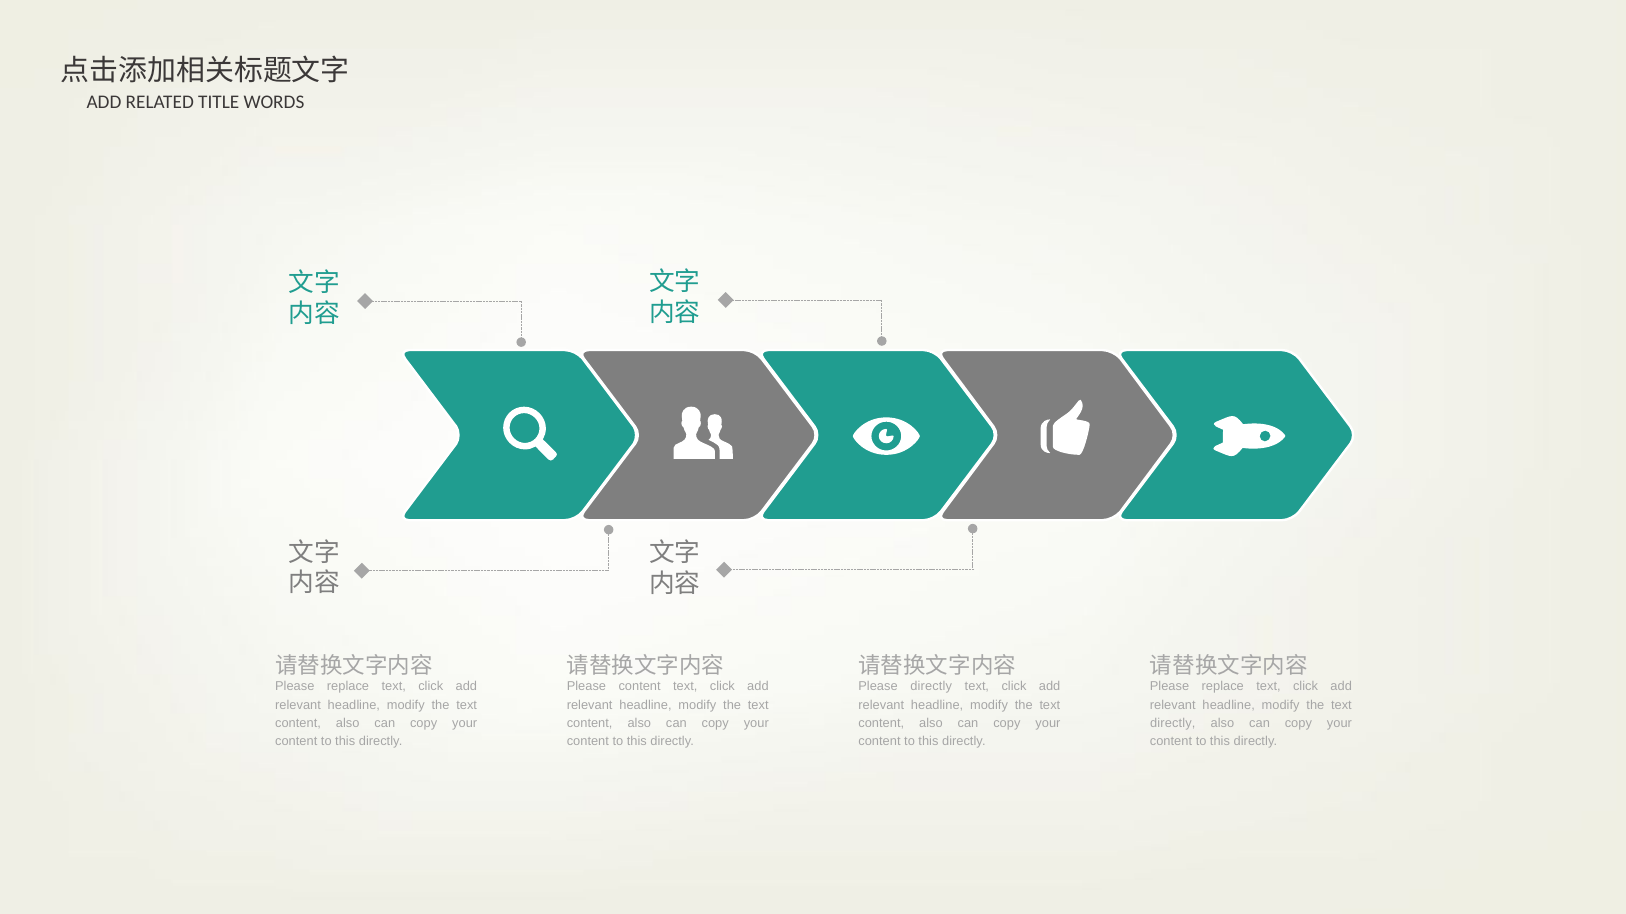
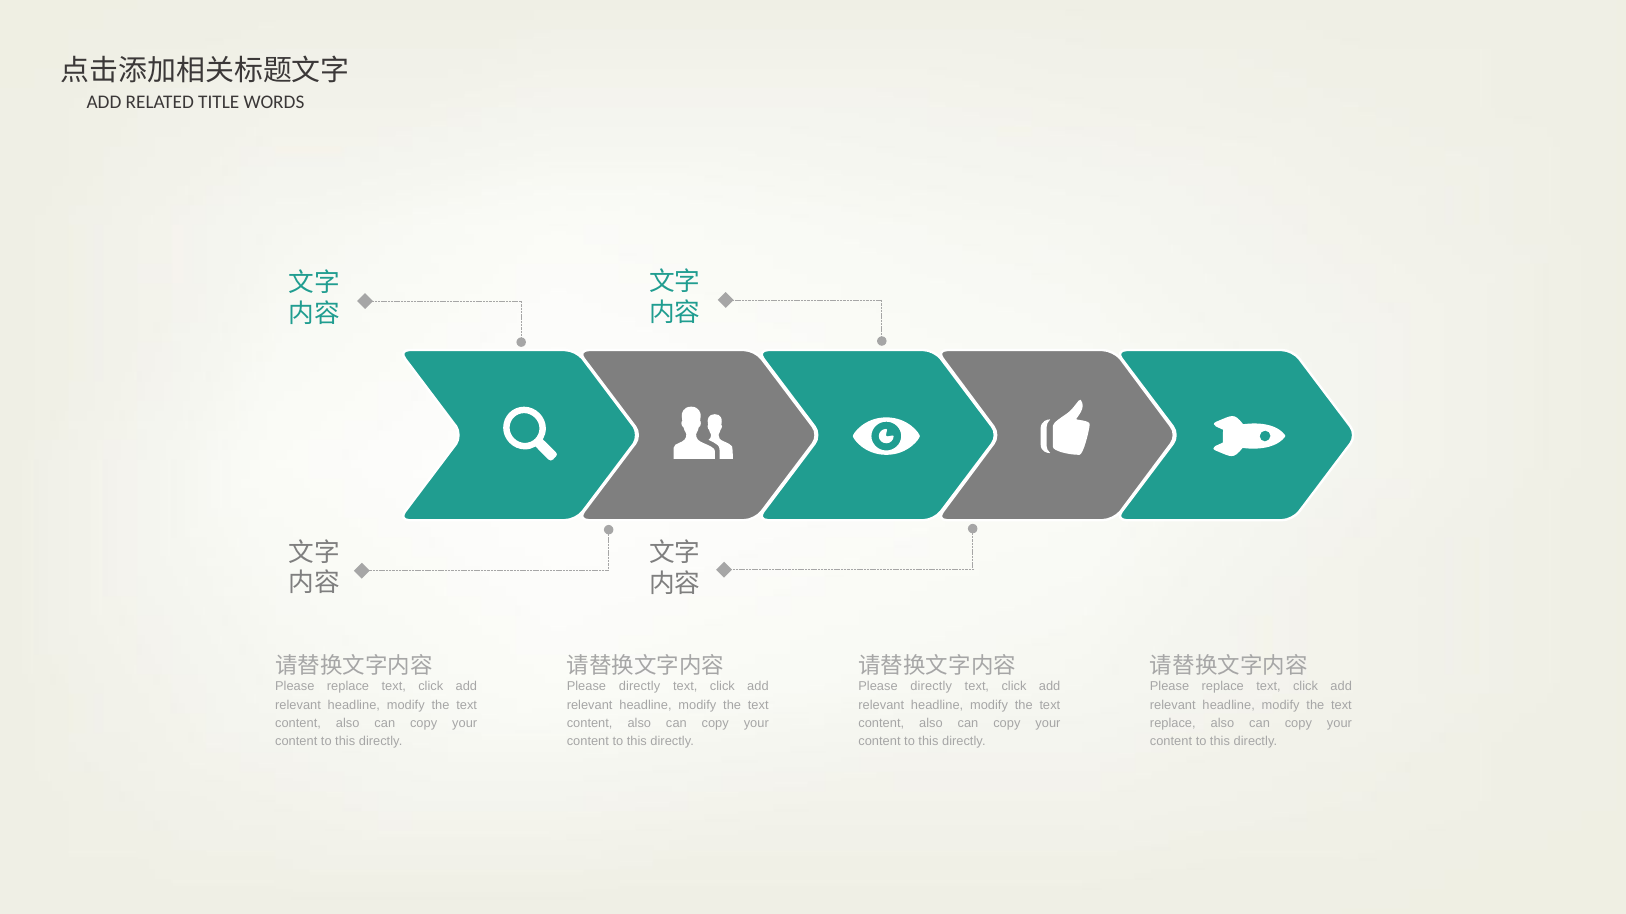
content at (640, 687): content -> directly
directly at (1173, 724): directly -> replace
